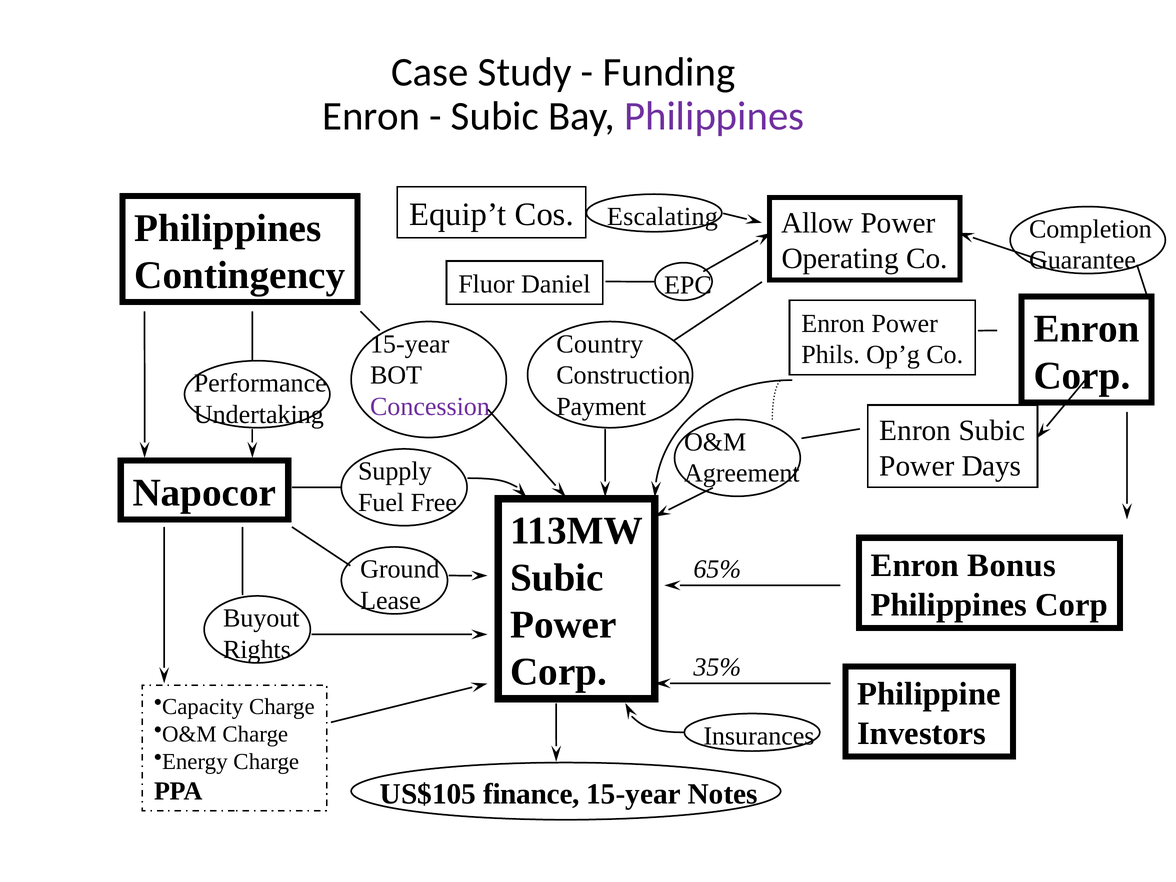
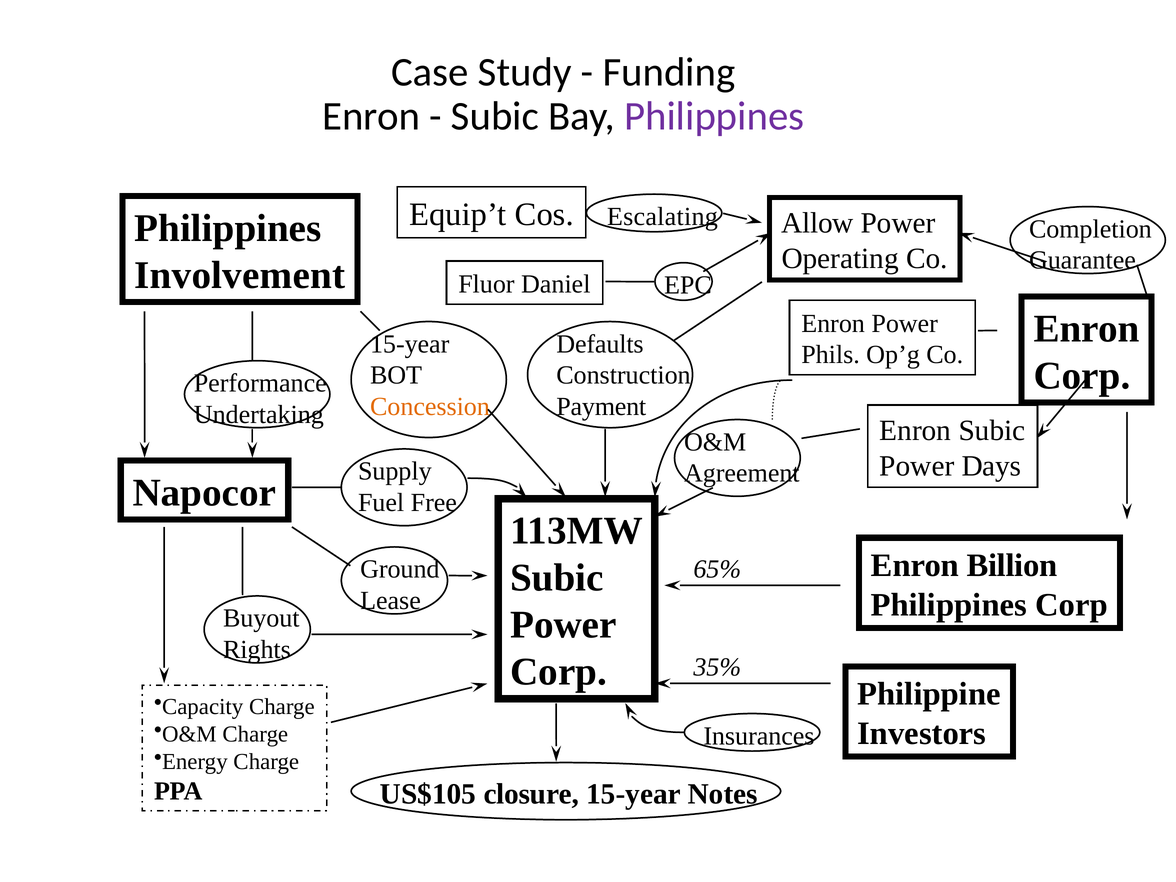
Contingency: Contingency -> Involvement
Country: Country -> Defaults
Concession colour: purple -> orange
Bonus: Bonus -> Billion
finance: finance -> closure
